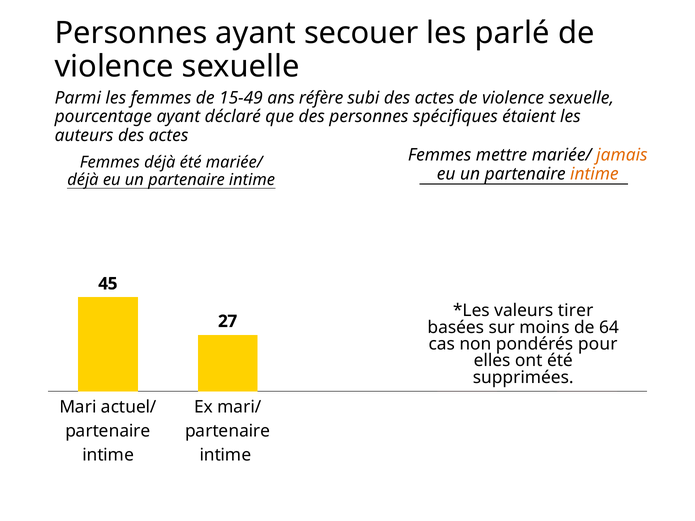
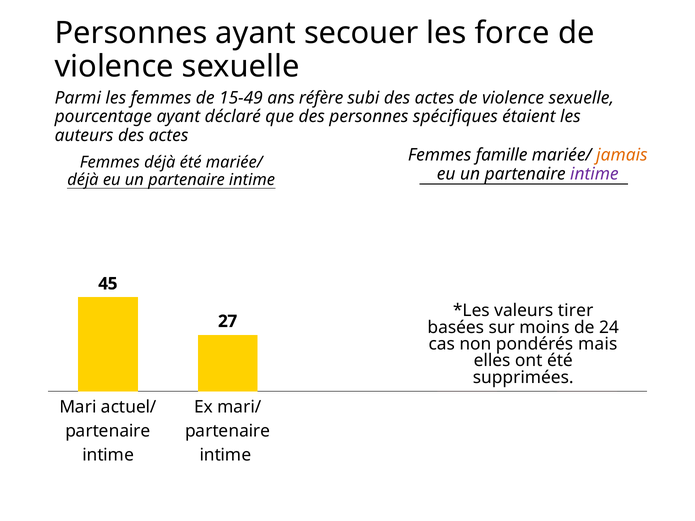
parlé: parlé -> force
mettre: mettre -> famille
intime at (594, 174) colour: orange -> purple
64: 64 -> 24
pour: pour -> mais
